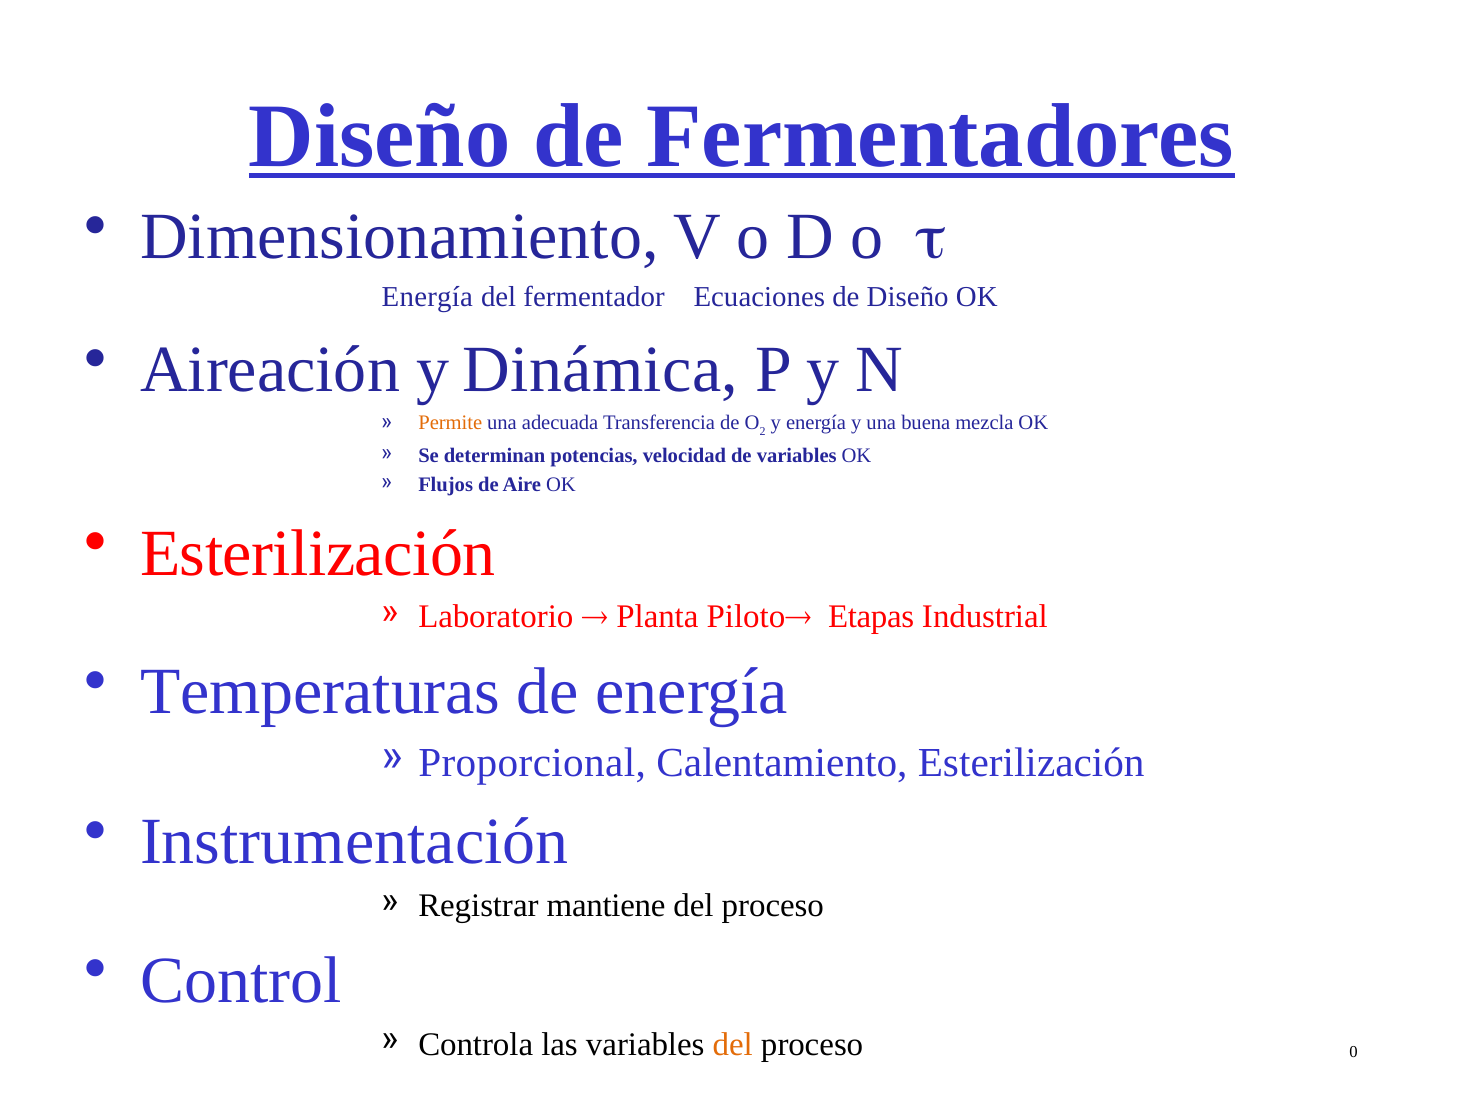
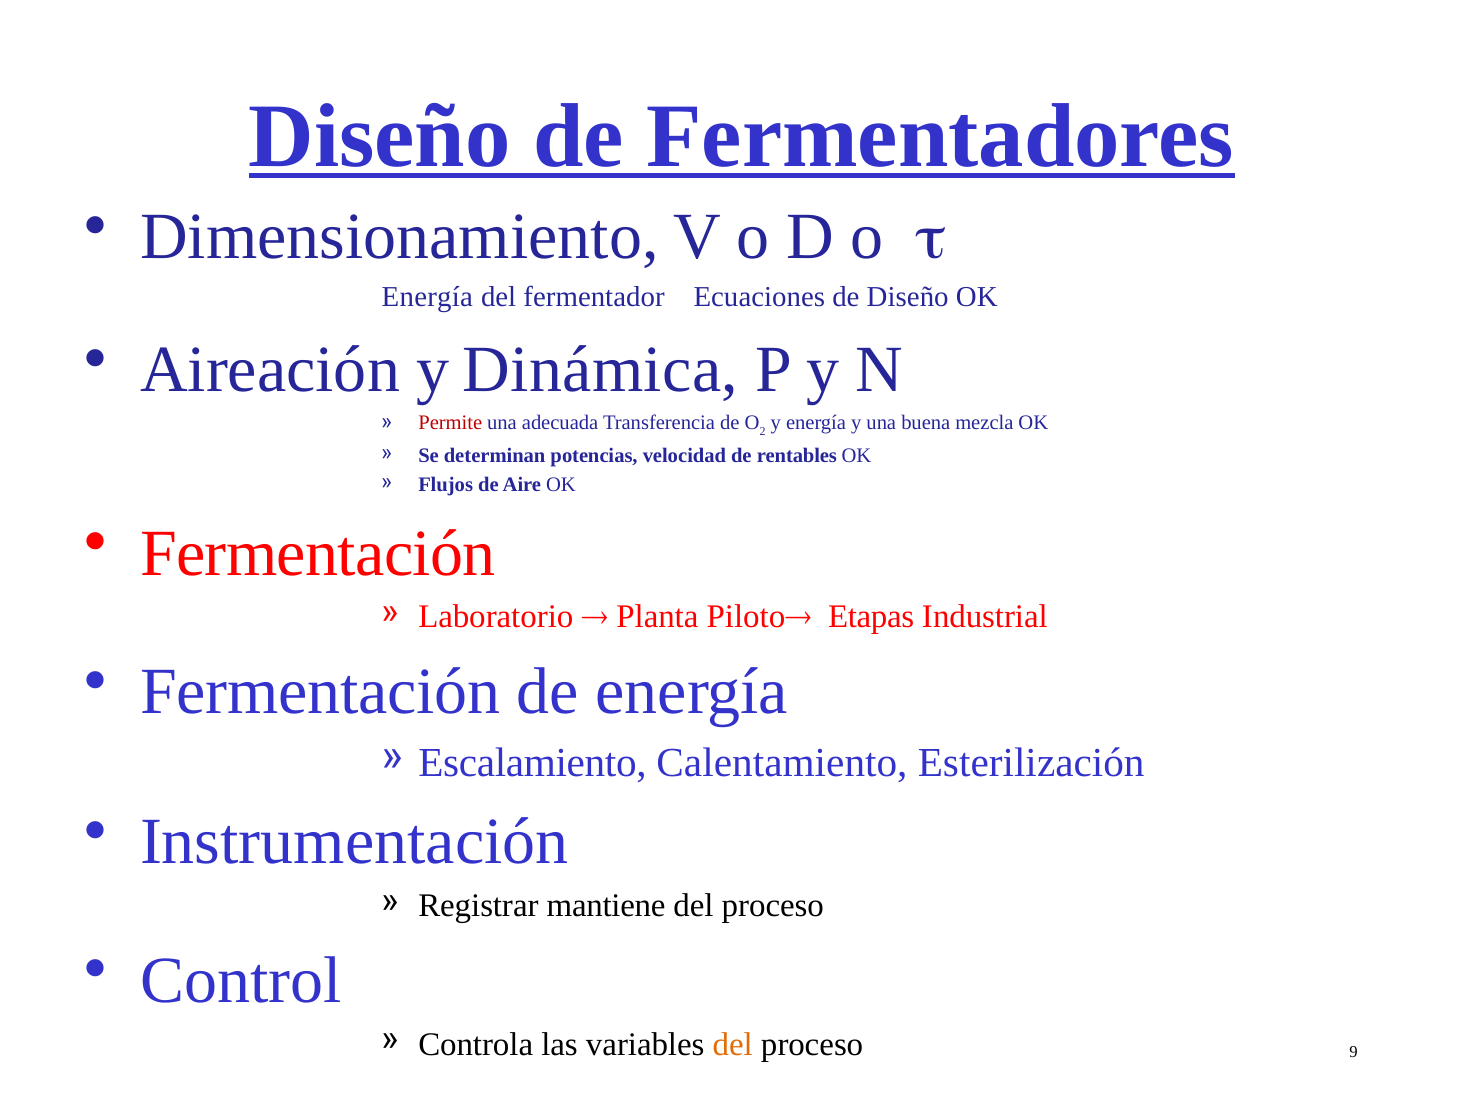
Permite colour: orange -> red
de variables: variables -> rentables
Esterilización at (318, 553): Esterilización -> Fermentación
Temperaturas at (320, 692): Temperaturas -> Fermentación
Proporcional: Proporcional -> Escalamiento
0: 0 -> 9
